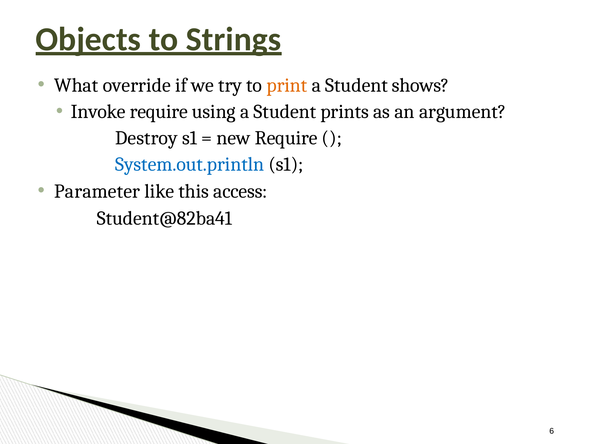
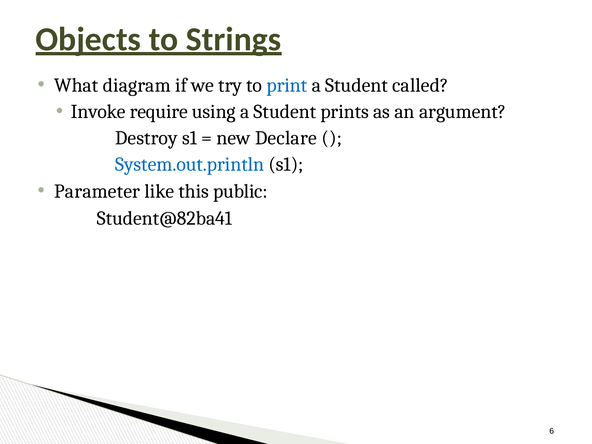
override: override -> diagram
print colour: orange -> blue
shows: shows -> called
new Require: Require -> Declare
access: access -> public
